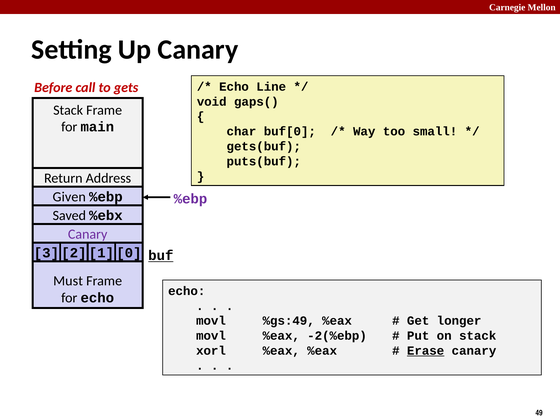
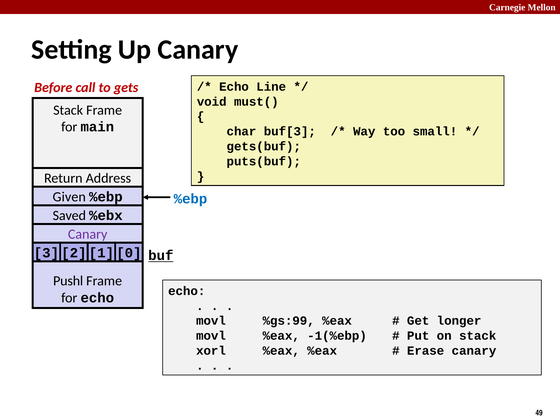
gaps(: gaps( -> must(
buf[0: buf[0 -> buf[3
%ebp at (190, 199) colour: purple -> blue
Must: Must -> Pushl
%gs:49: %gs:49 -> %gs:99
-2(%ebp: -2(%ebp -> -1(%ebp
Erase underline: present -> none
